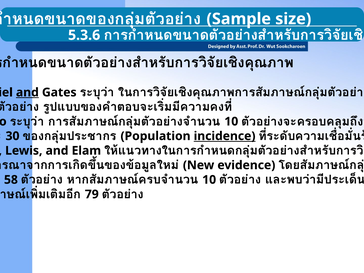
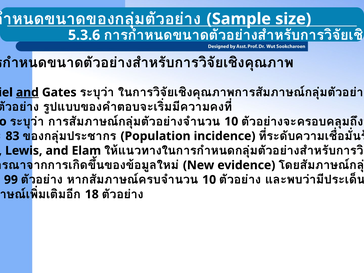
30: 30 -> 83
incidence underline: present -> none
58: 58 -> 99
79: 79 -> 18
